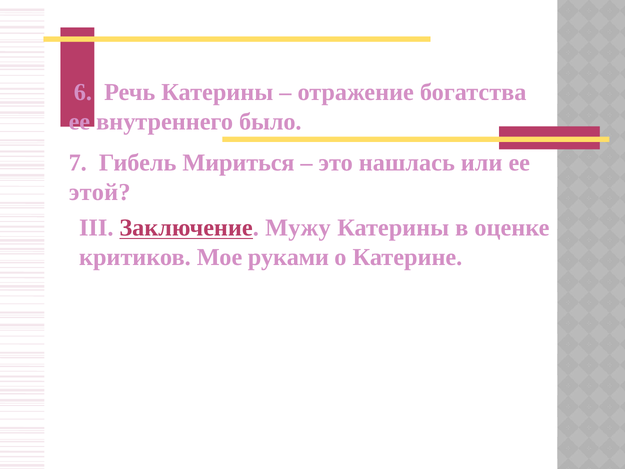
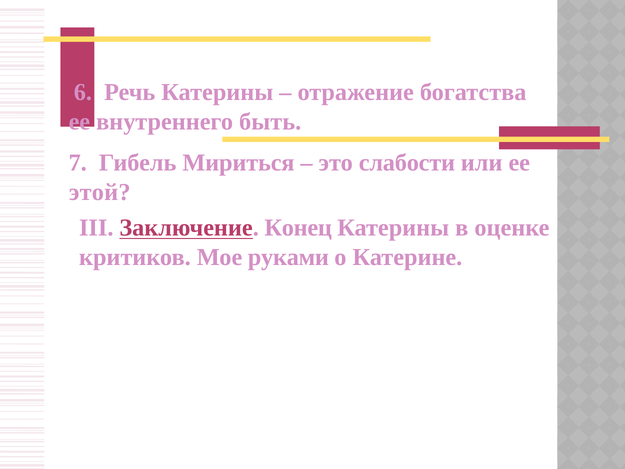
было: было -> быть
нашлась: нашлась -> слабости
Мужу: Мужу -> Конец
